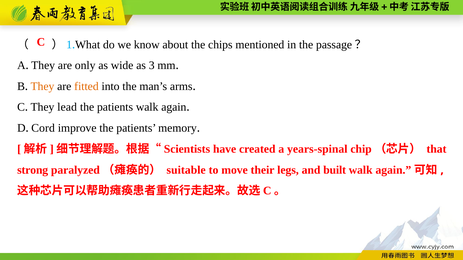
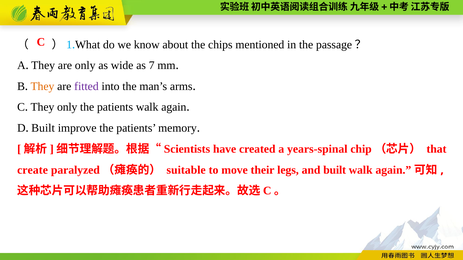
3: 3 -> 7
fitted colour: orange -> purple
They lead: lead -> only
Cord at (43, 128): Cord -> Built
strong: strong -> create
